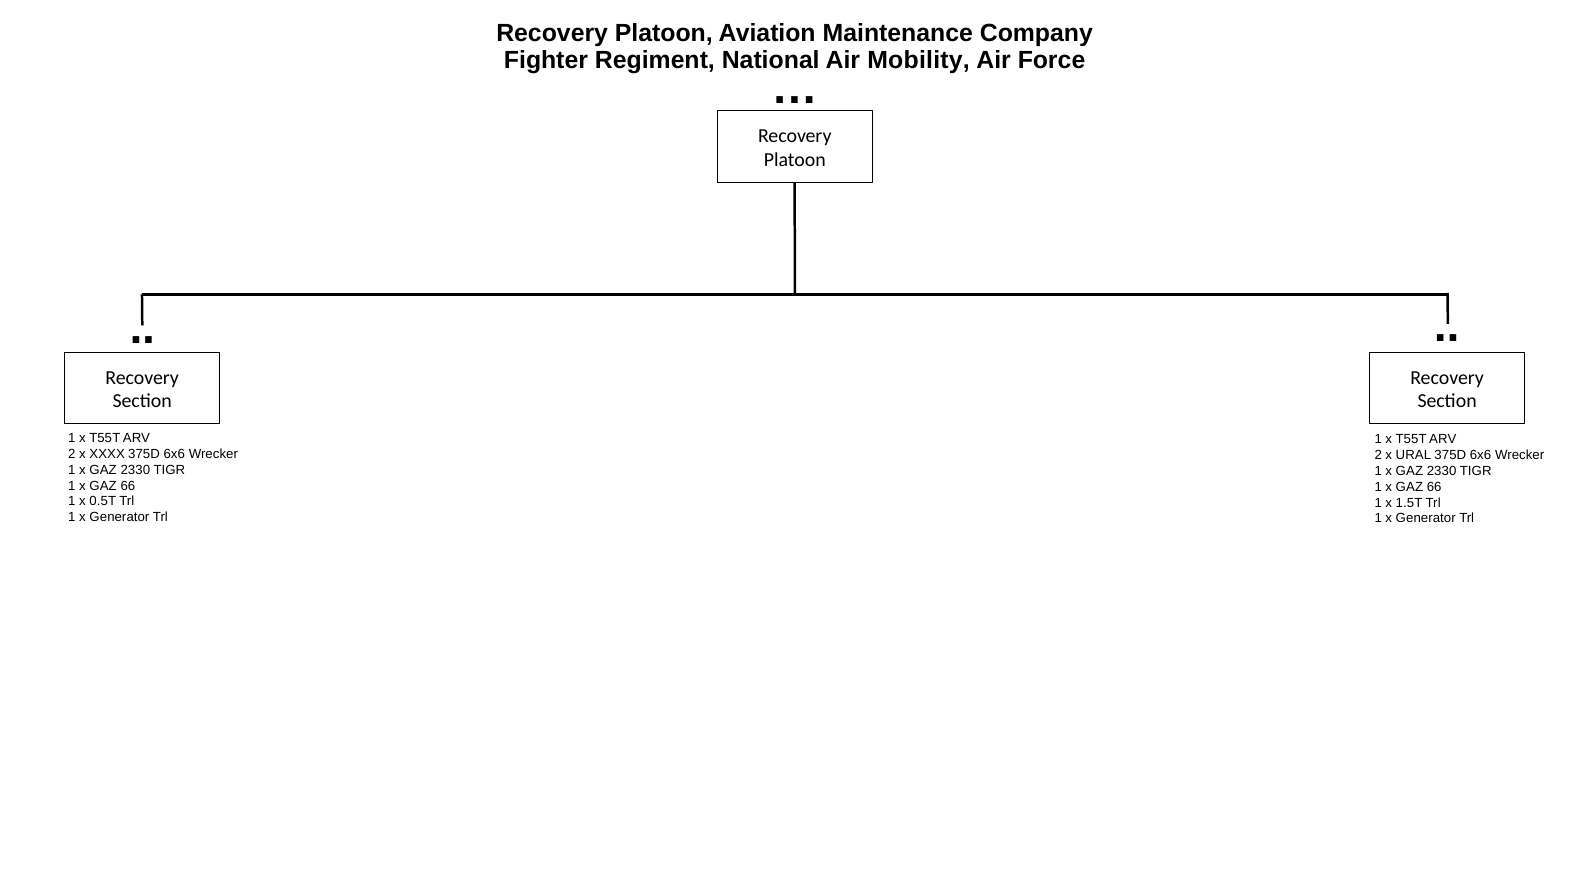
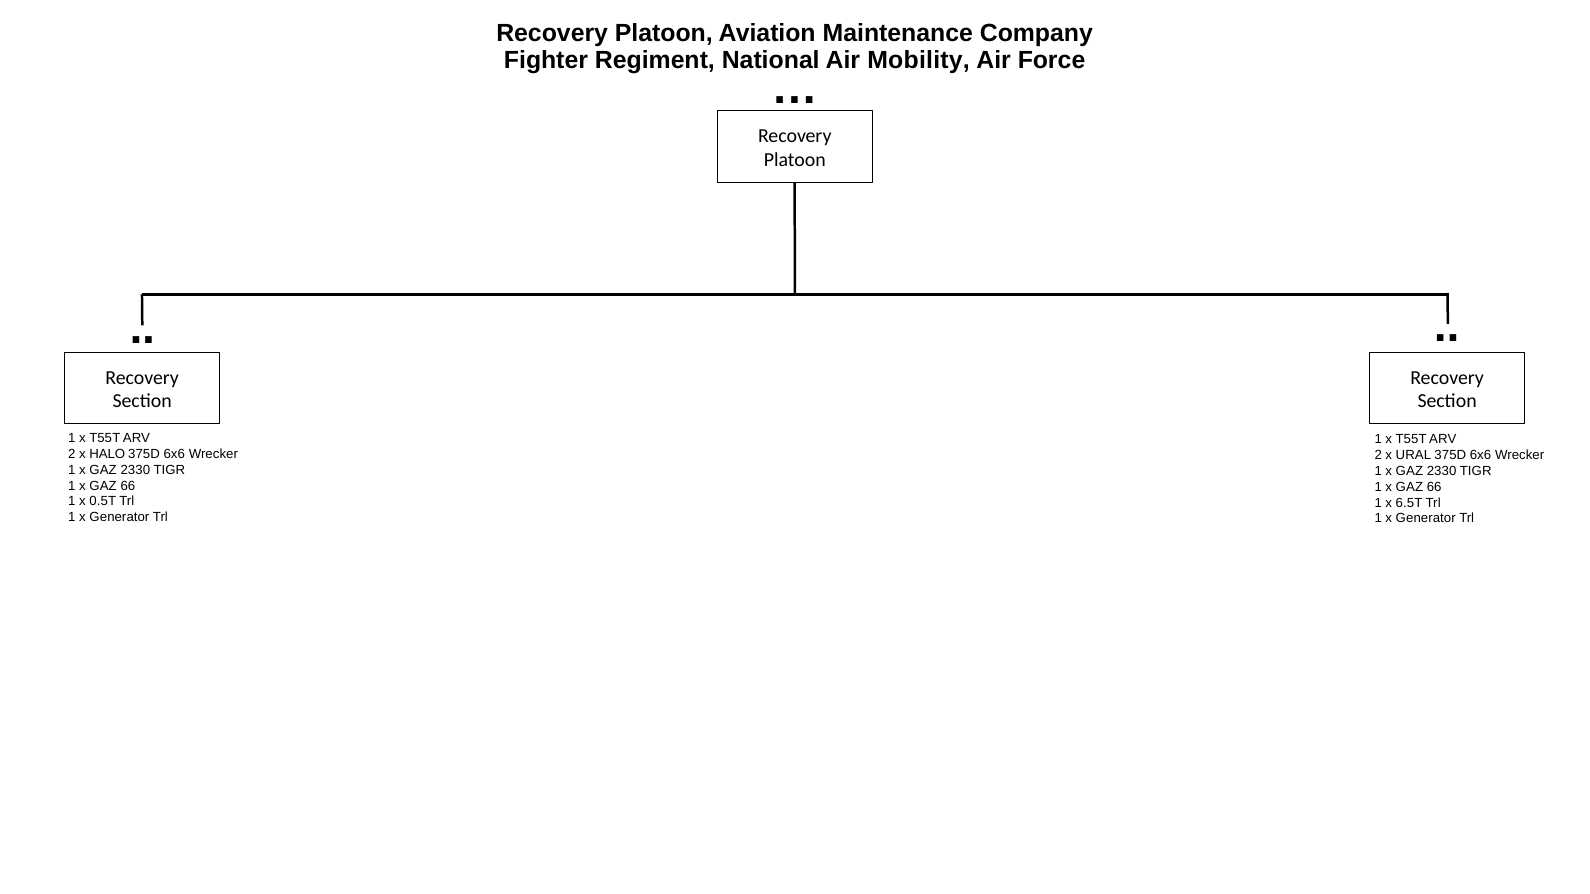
XXXX: XXXX -> HALO
1.5T: 1.5T -> 6.5T
